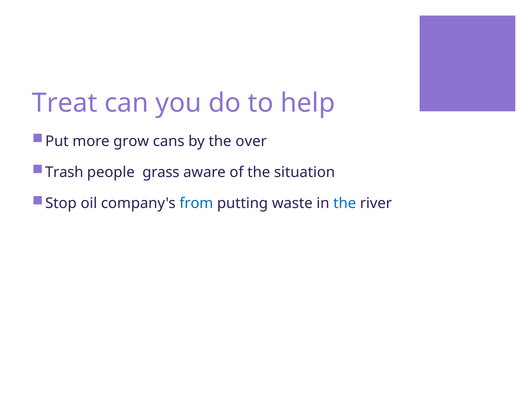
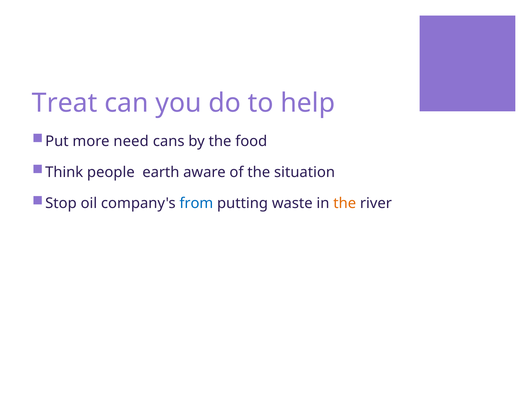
grow: grow -> need
over: over -> food
Trash: Trash -> Think
grass: grass -> earth
the at (345, 203) colour: blue -> orange
